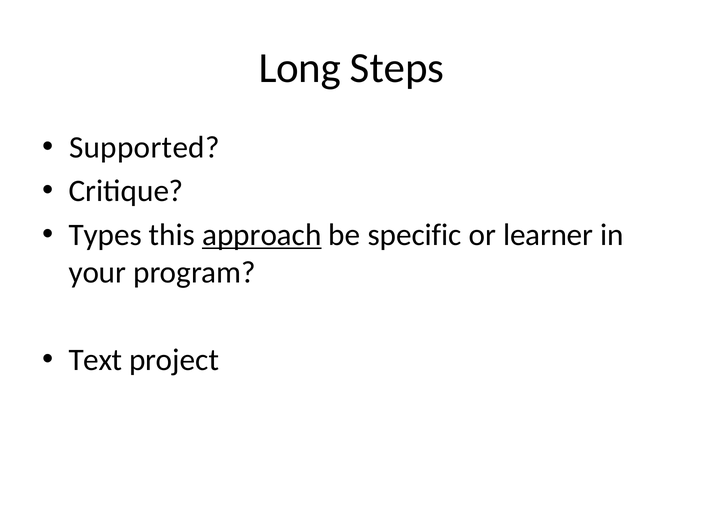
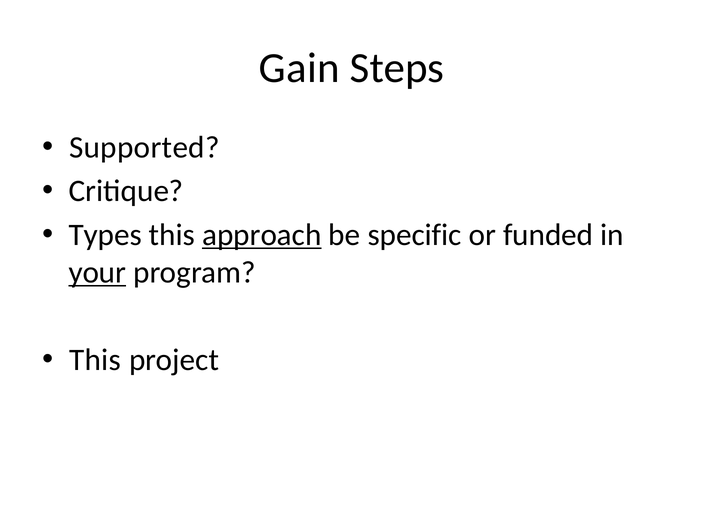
Long: Long -> Gain
learner: learner -> funded
your underline: none -> present
Text at (95, 360): Text -> This
